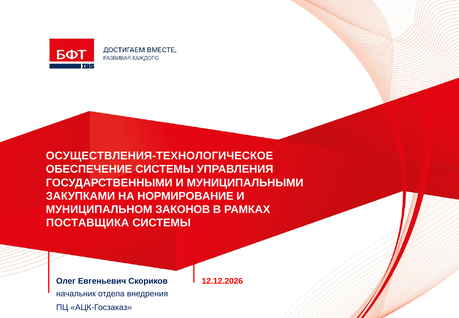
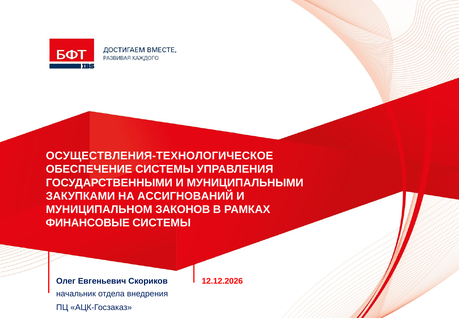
НОРМИРОВАНИЕ: НОРМИРОВАНИЕ -> АССИГНОВАНИЙ
ПОСТАВЩИКА: ПОСТАВЩИКА -> ФИНАНСОВЫЕ
